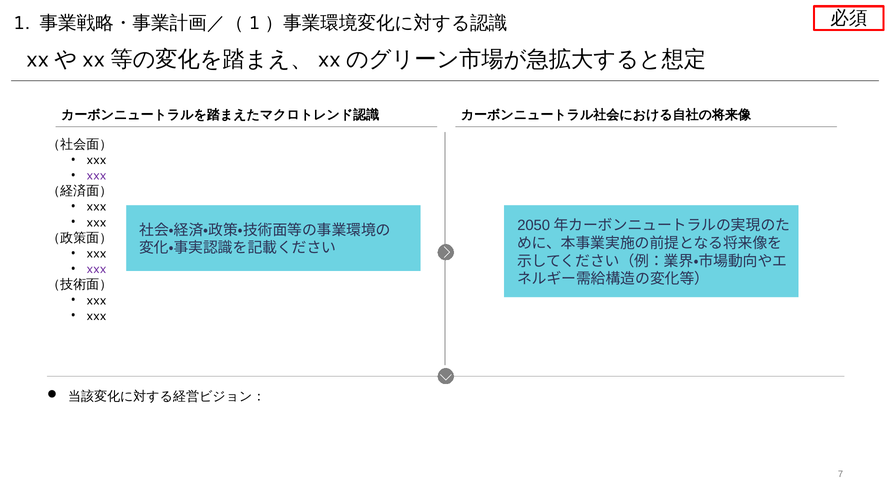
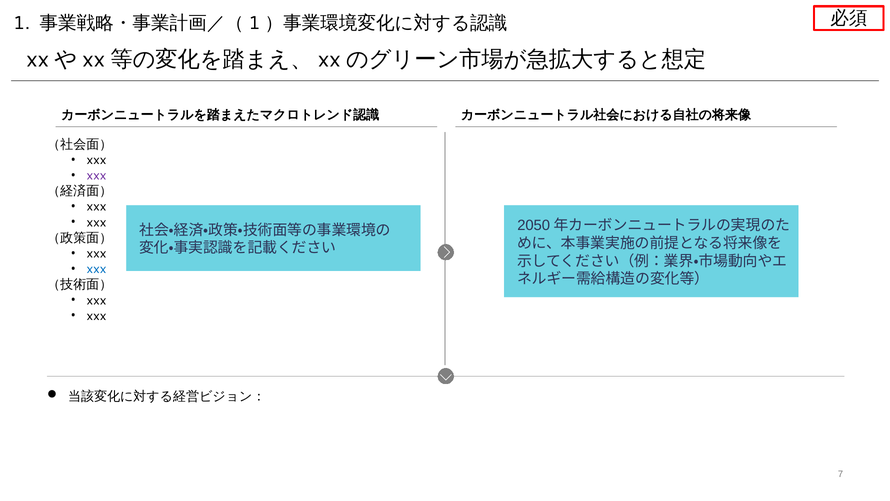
xxx at (97, 269) colour: purple -> blue
